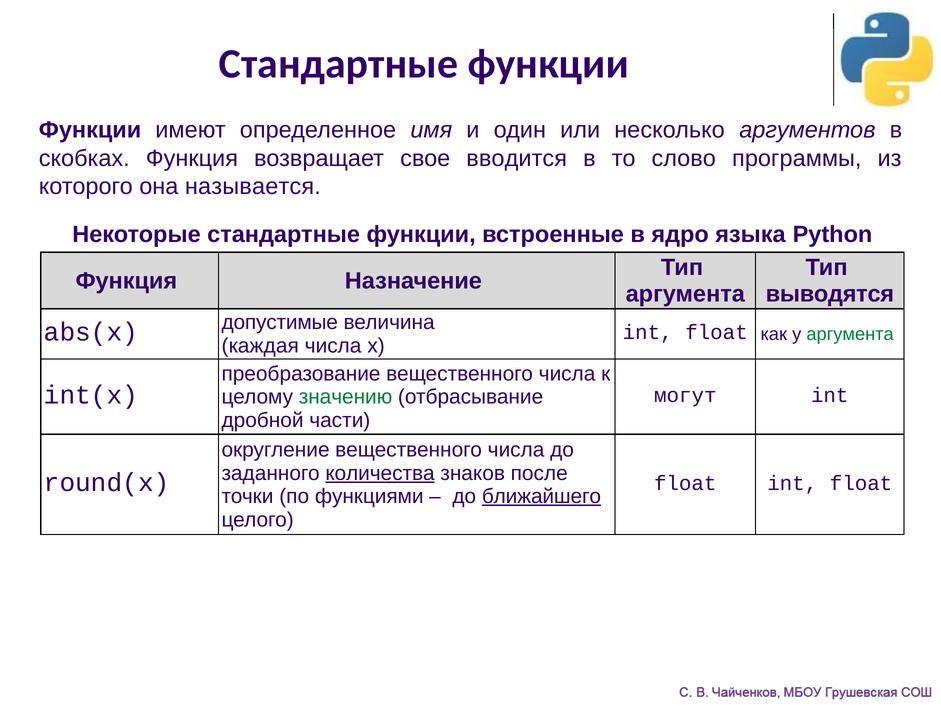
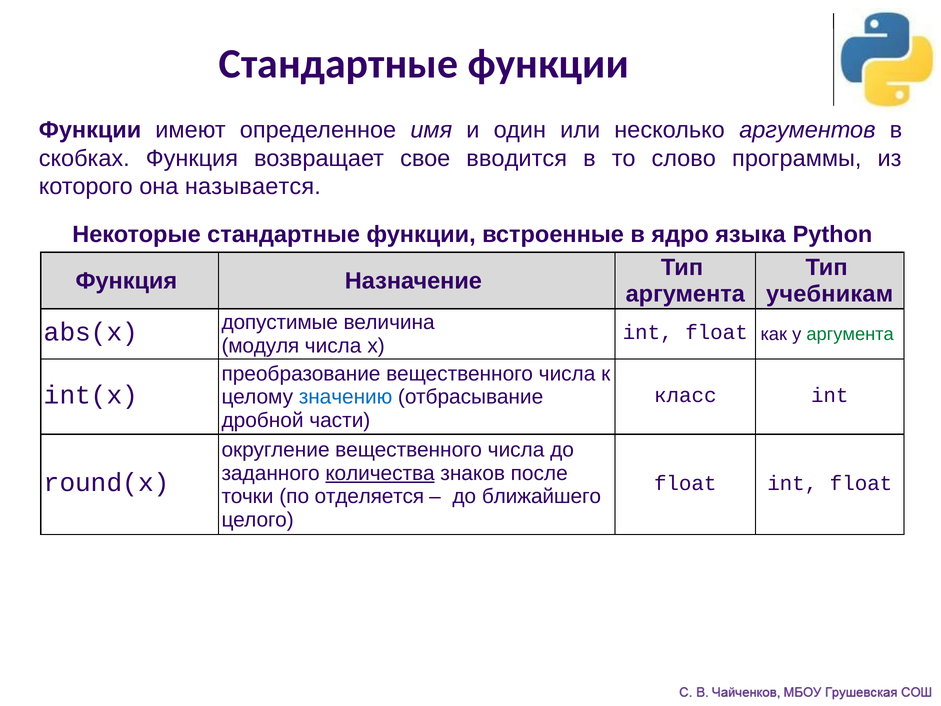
выводятся: выводятся -> учебникам
каждая: каждая -> модуля
значению colour: green -> blue
могут: могут -> класс
функциями: функциями -> отделяется
ближайшего underline: present -> none
